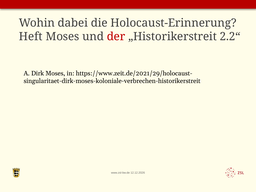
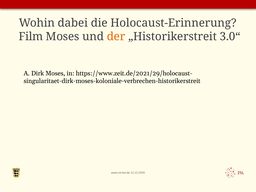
Heft: Heft -> Film
der colour: red -> orange
2.2“: 2.2“ -> 3.0“
